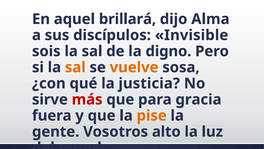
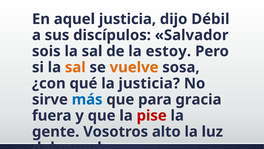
aquel brillará: brillará -> justicia
Alma: Alma -> Débil
Invisible: Invisible -> Salvador
digno: digno -> estoy
más colour: red -> blue
pise colour: orange -> red
